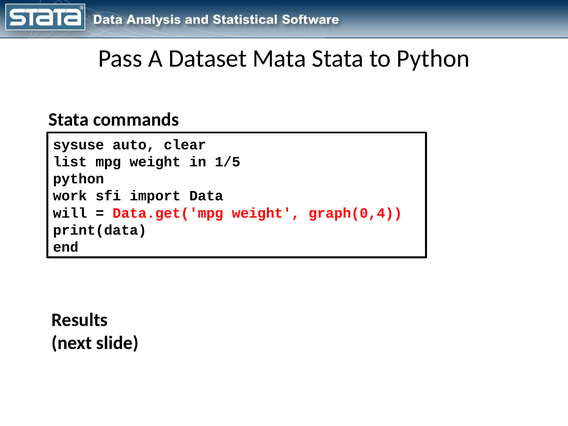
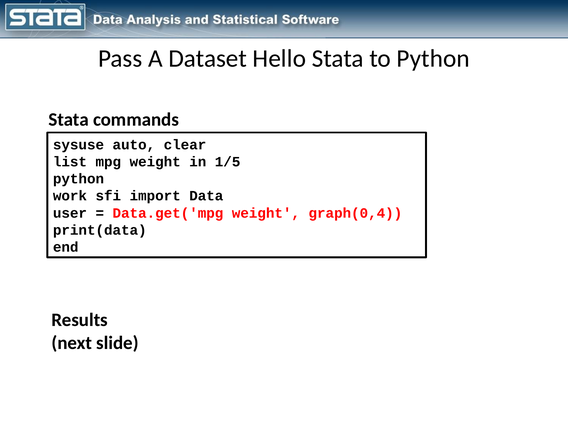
Mata: Mata -> Hello
will: will -> user
